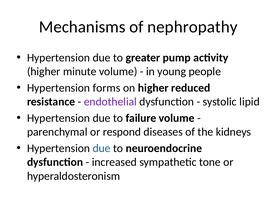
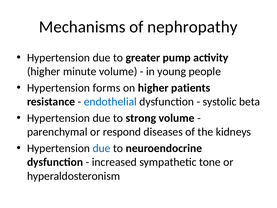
reduced: reduced -> patients
endothelial colour: purple -> blue
lipid: lipid -> beta
failure: failure -> strong
